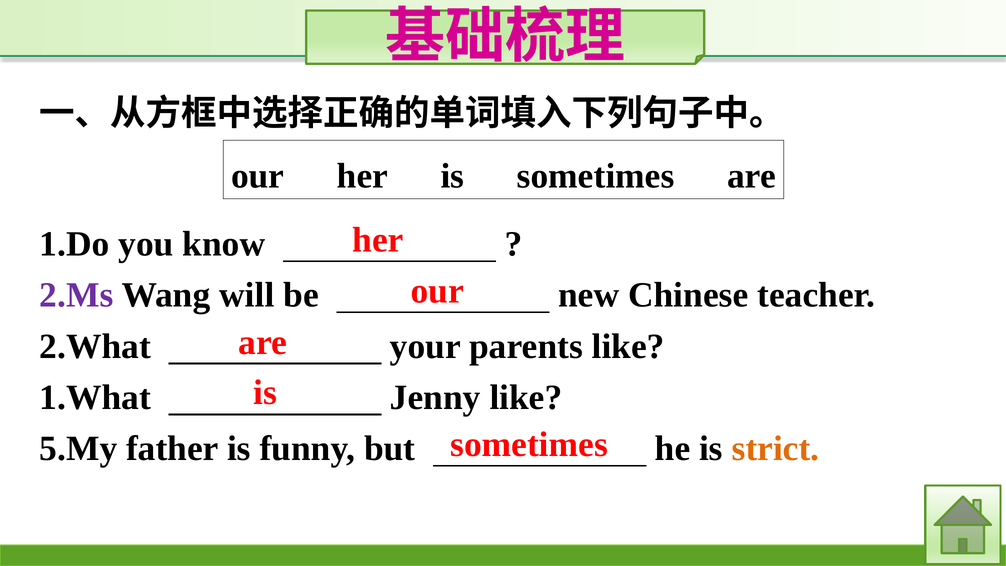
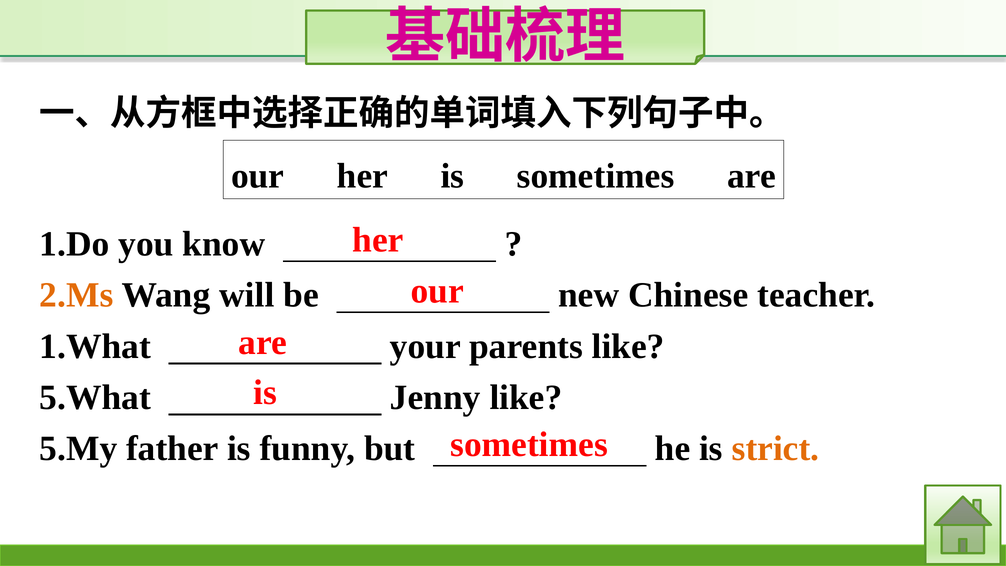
2.Ms colour: purple -> orange
2.What: 2.What -> 1.What
1.What: 1.What -> 5.What
